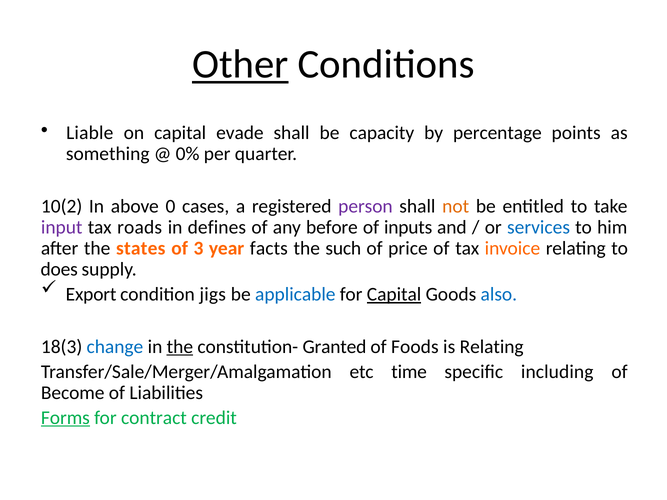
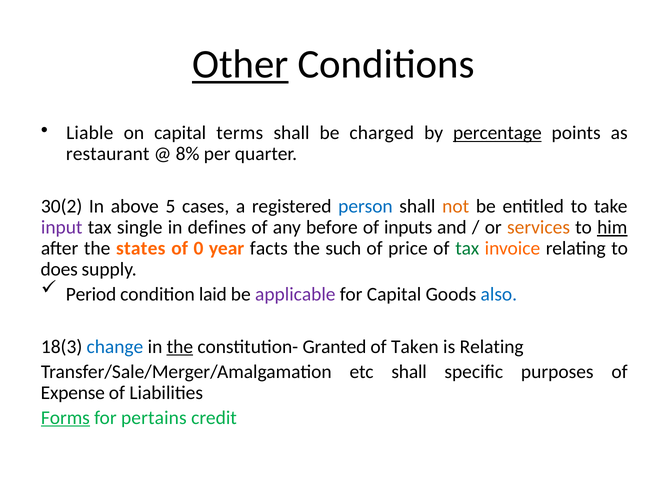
evade: evade -> terms
capacity: capacity -> charged
percentage underline: none -> present
something: something -> restaurant
0%: 0% -> 8%
10(2: 10(2 -> 30(2
0: 0 -> 5
person colour: purple -> blue
roads: roads -> single
services colour: blue -> orange
him underline: none -> present
3: 3 -> 0
tax at (467, 248) colour: black -> green
Export: Export -> Period
jigs: jigs -> laid
applicable colour: blue -> purple
Capital at (394, 294) underline: present -> none
Foods: Foods -> Taken
etc time: time -> shall
including: including -> purposes
Become: Become -> Expense
contract: contract -> pertains
